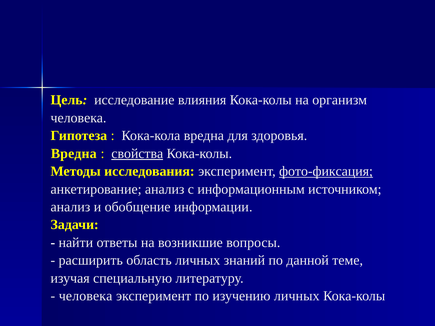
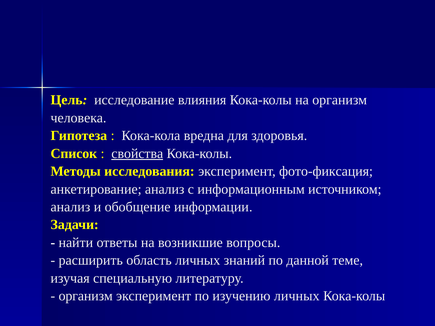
Вредна at (74, 154): Вредна -> Список
фото-фиксация underline: present -> none
человека at (86, 296): человека -> организм
